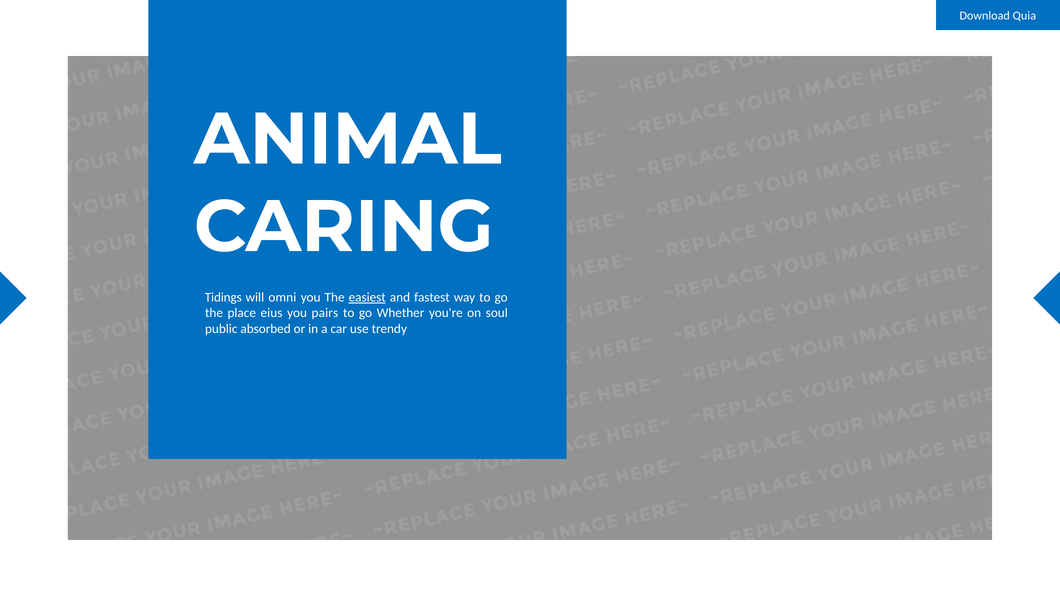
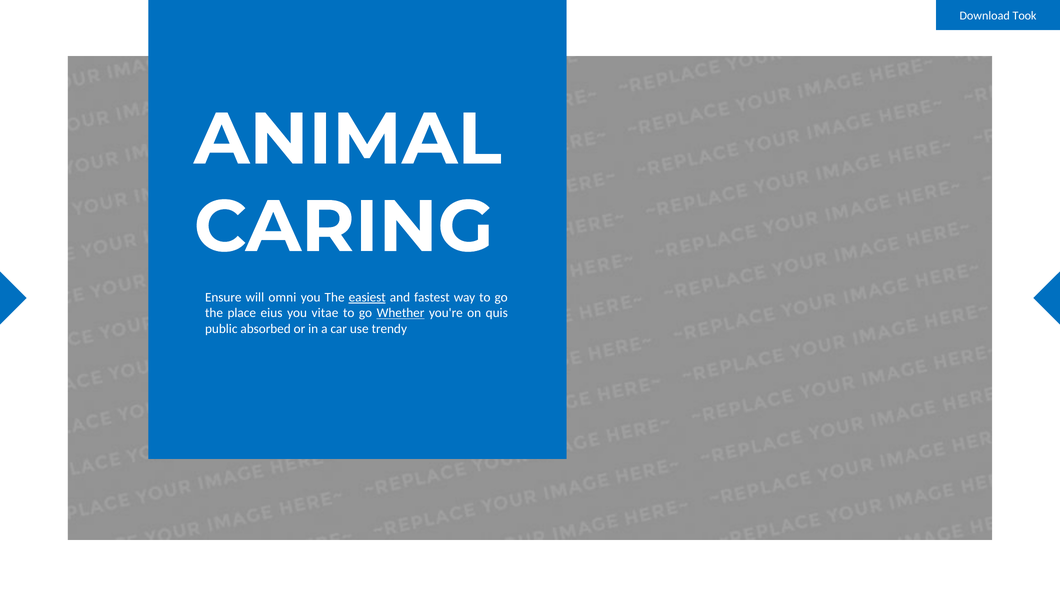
Quia: Quia -> Took
Tidings: Tidings -> Ensure
pairs: pairs -> vitae
Whether underline: none -> present
soul: soul -> quis
